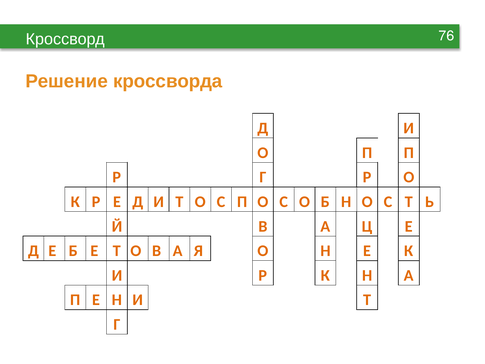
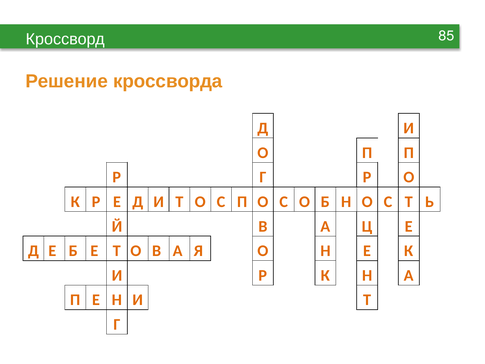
76: 76 -> 85
